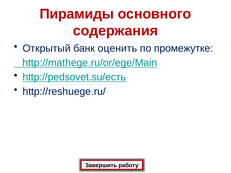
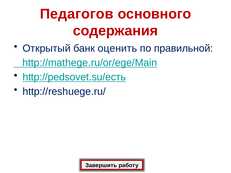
Пирамиды: Пирамиды -> Педагогов
промежутке: промежутке -> правильной
